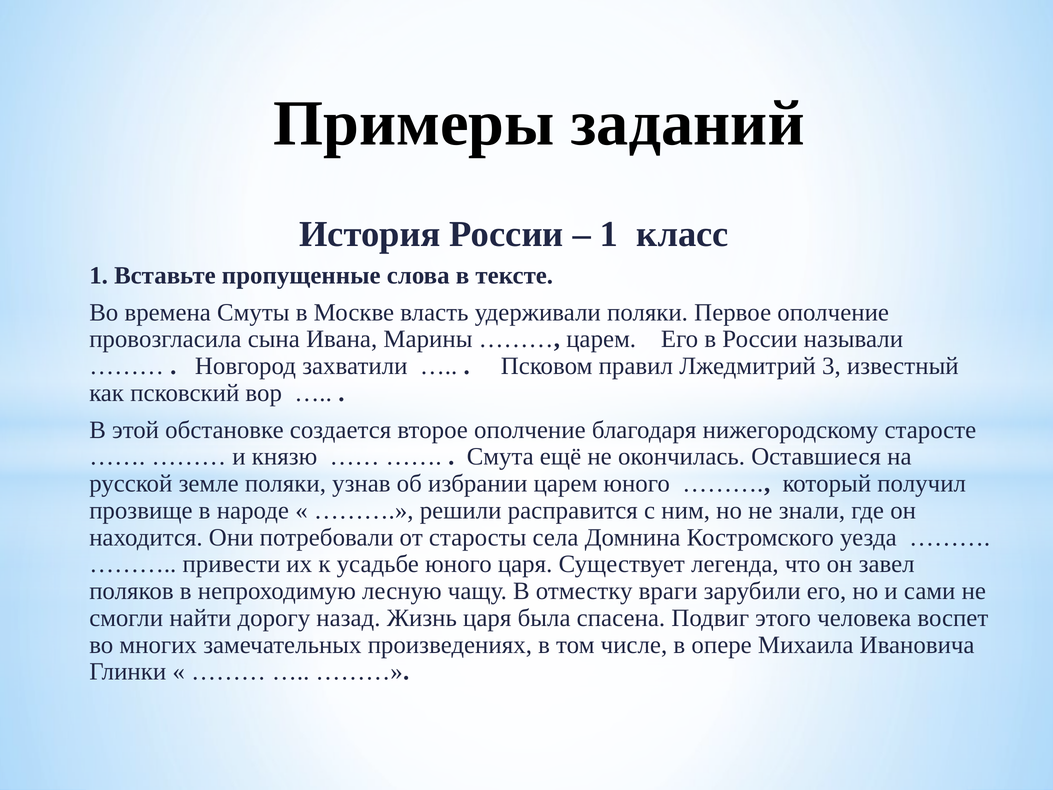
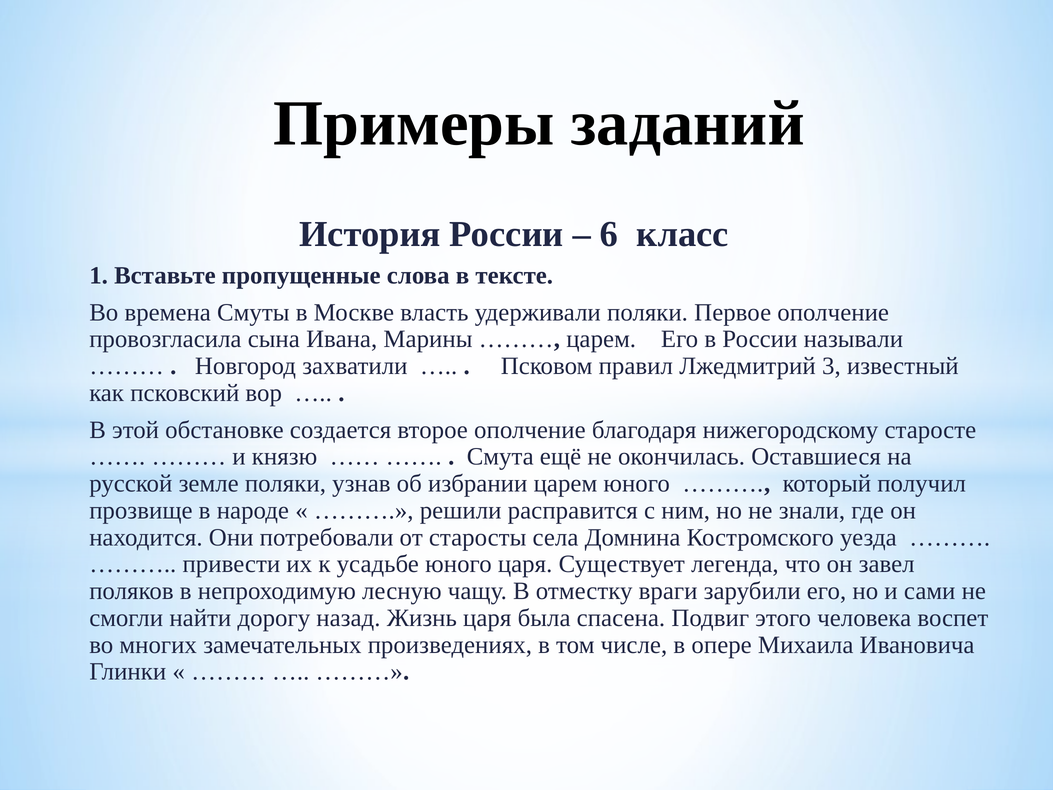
1 at (609, 234): 1 -> 6
